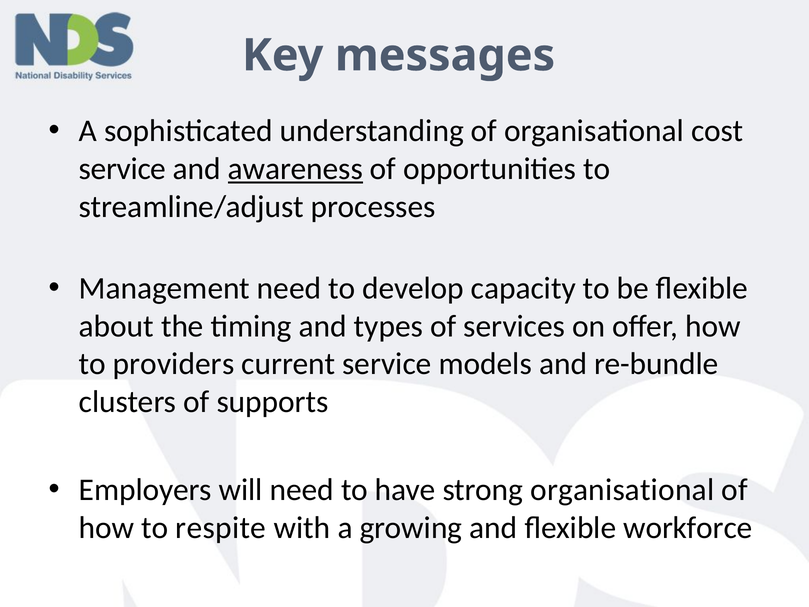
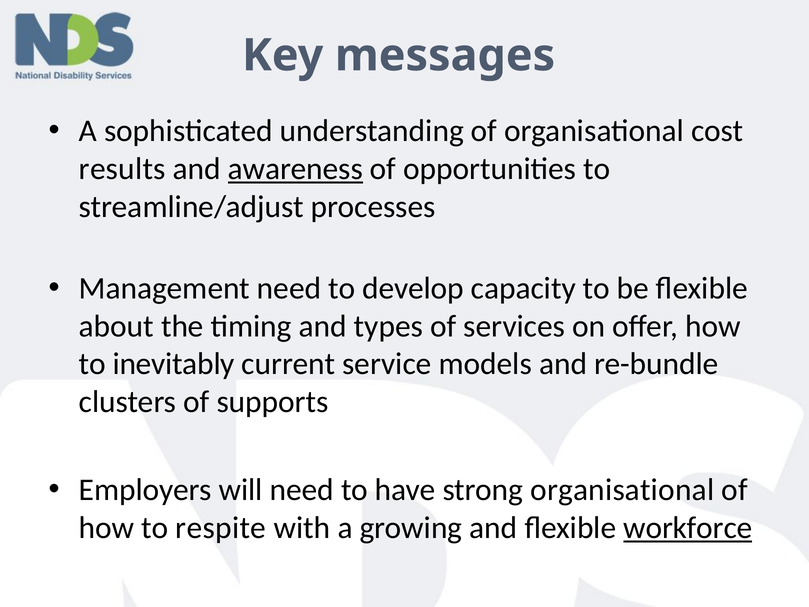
service at (122, 169): service -> results
providers: providers -> inevitably
workforce underline: none -> present
